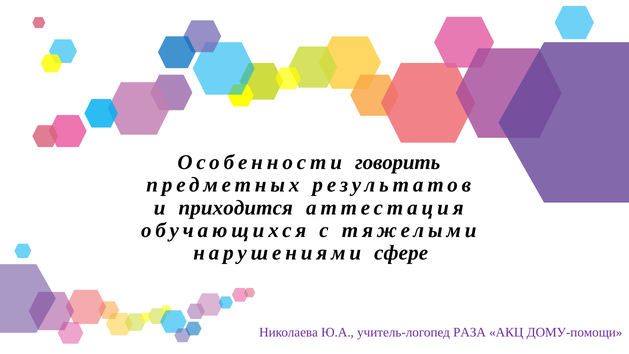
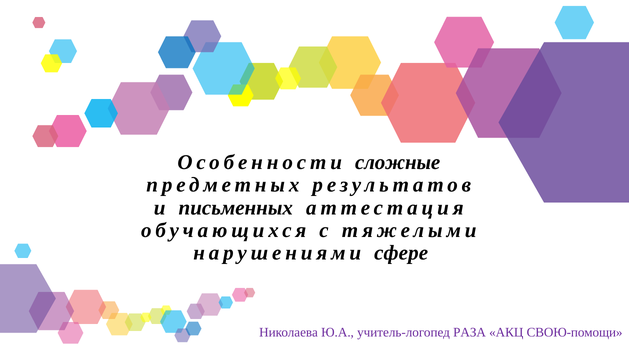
говорить: говорить -> сложные
приходится: приходится -> письменных
ДОМУ-помощи: ДОМУ-помощи -> СВОЮ-помощи
